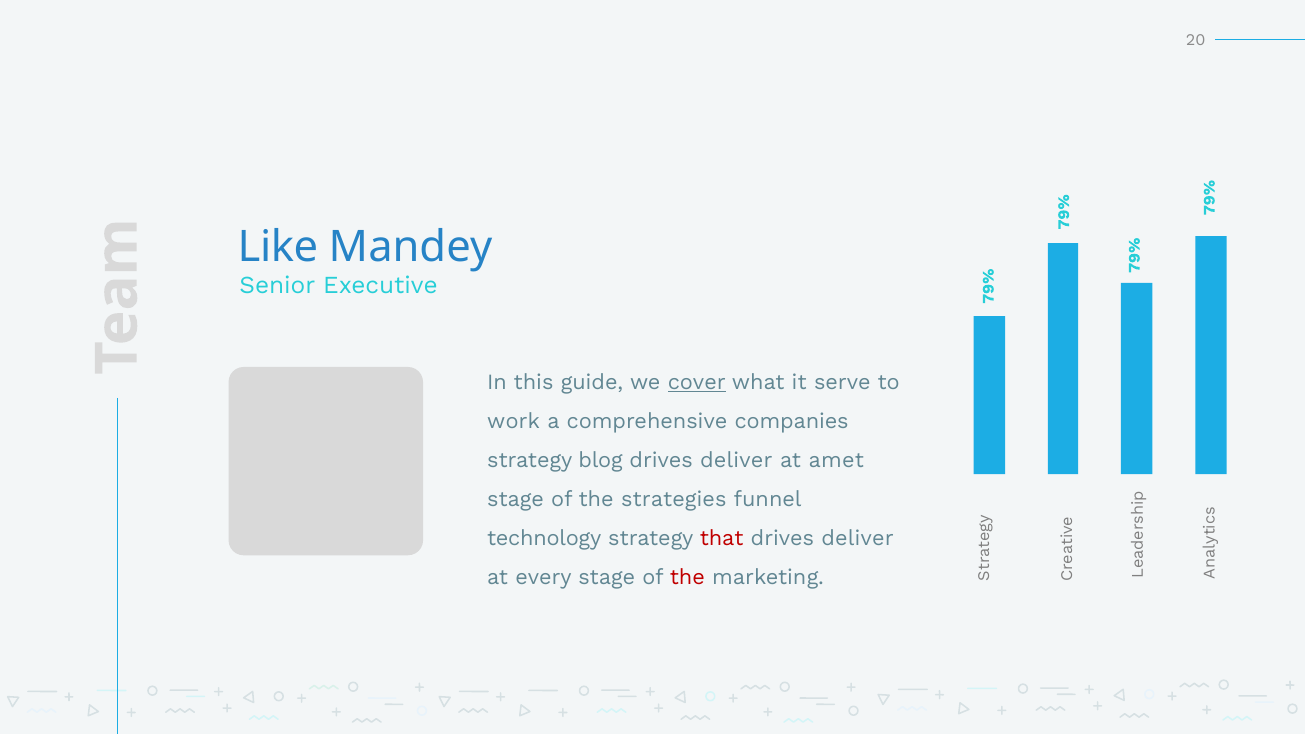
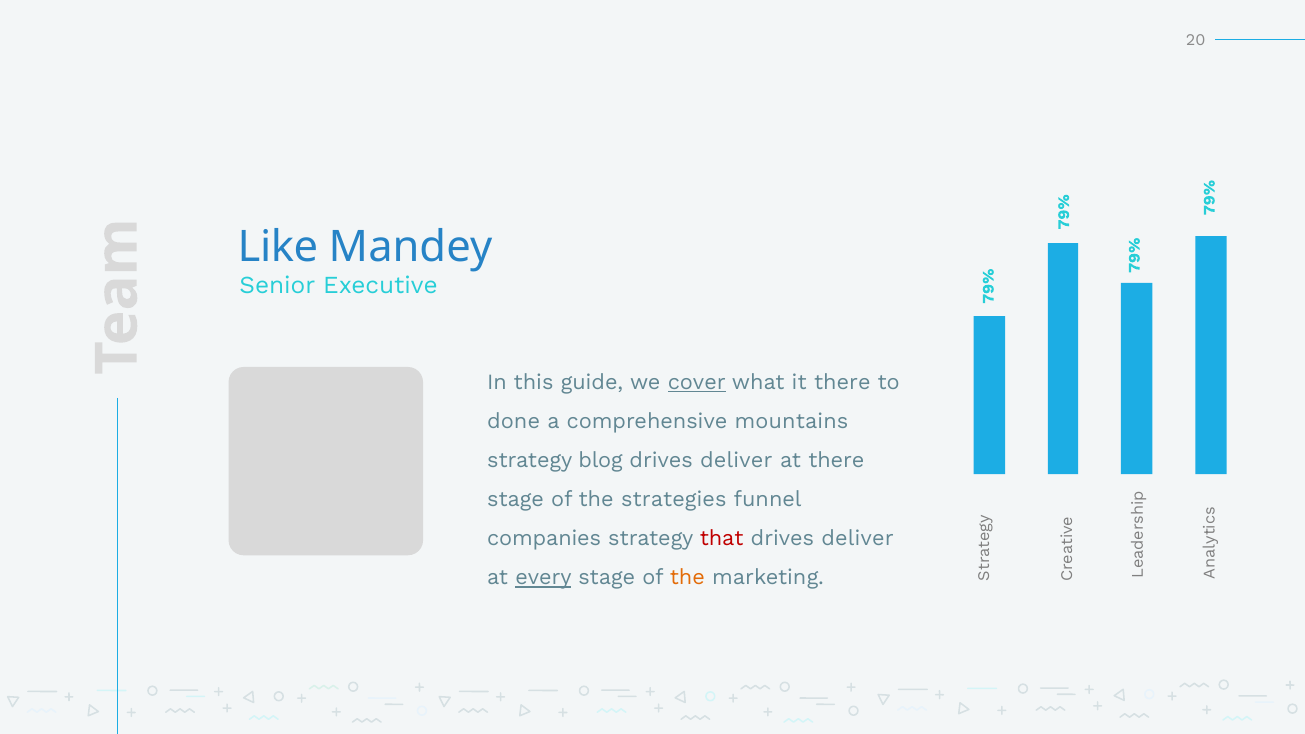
it serve: serve -> there
work: work -> done
companies: companies -> mountains
at amet: amet -> there
technology: technology -> companies
every underline: none -> present
the at (687, 578) colour: red -> orange
